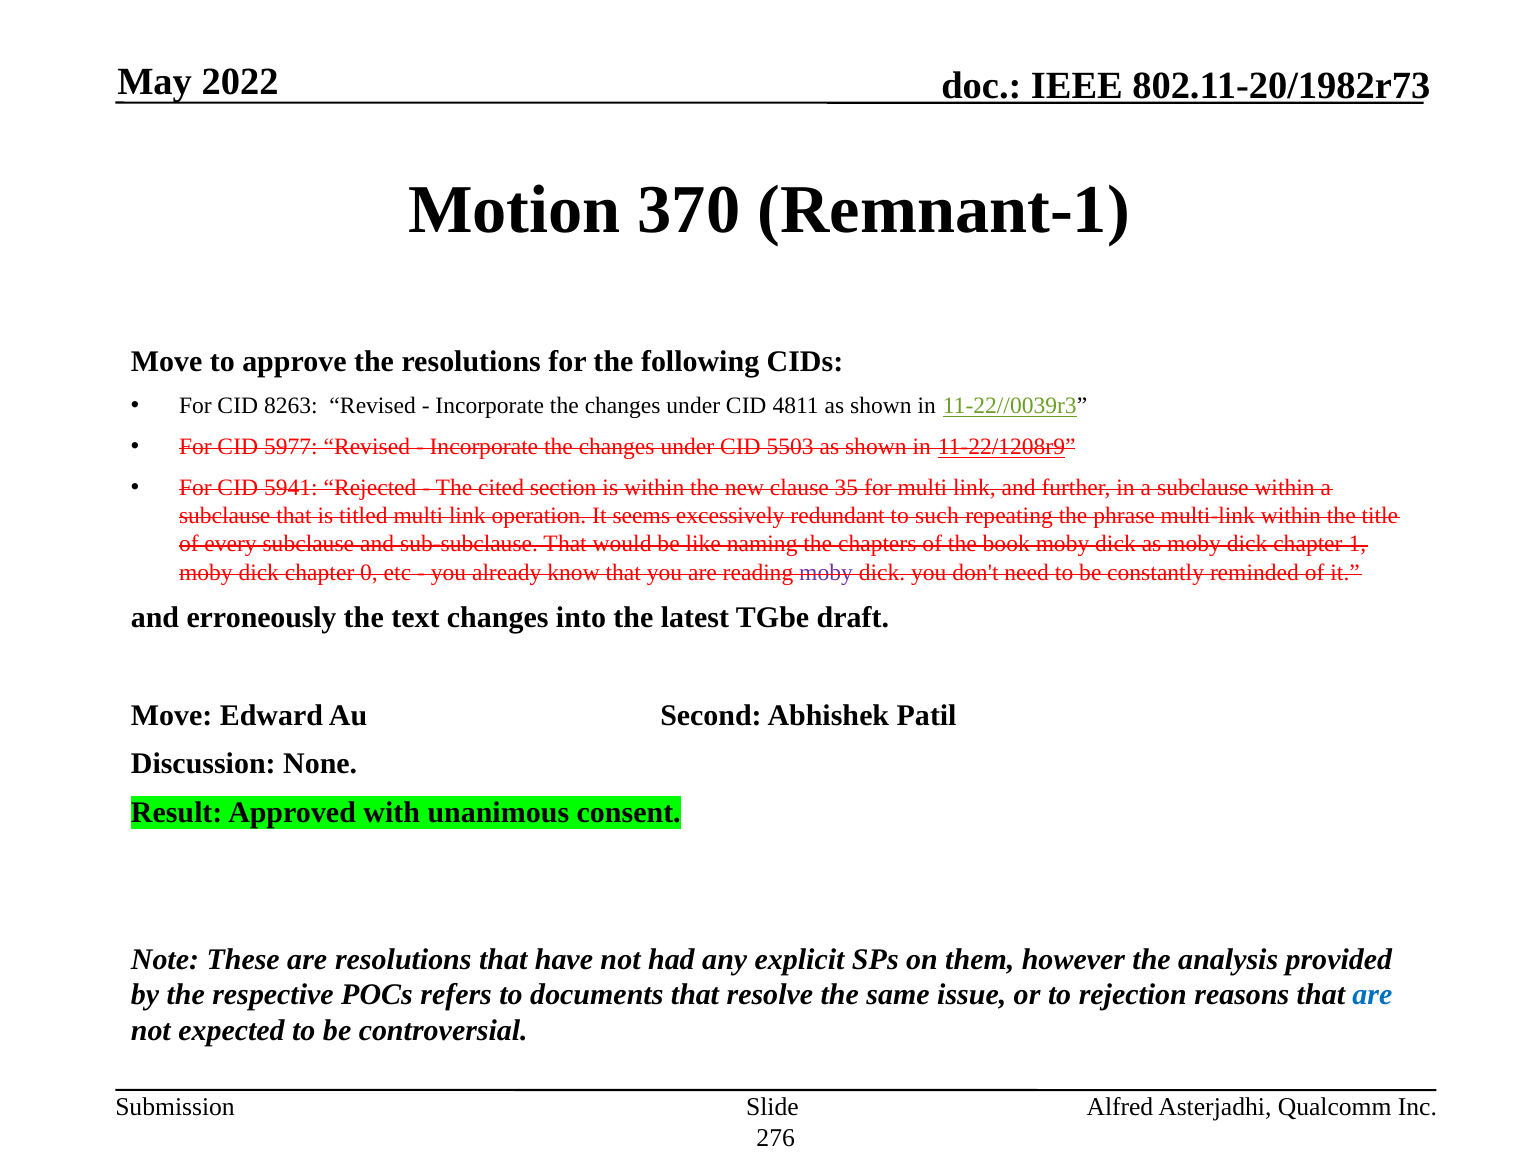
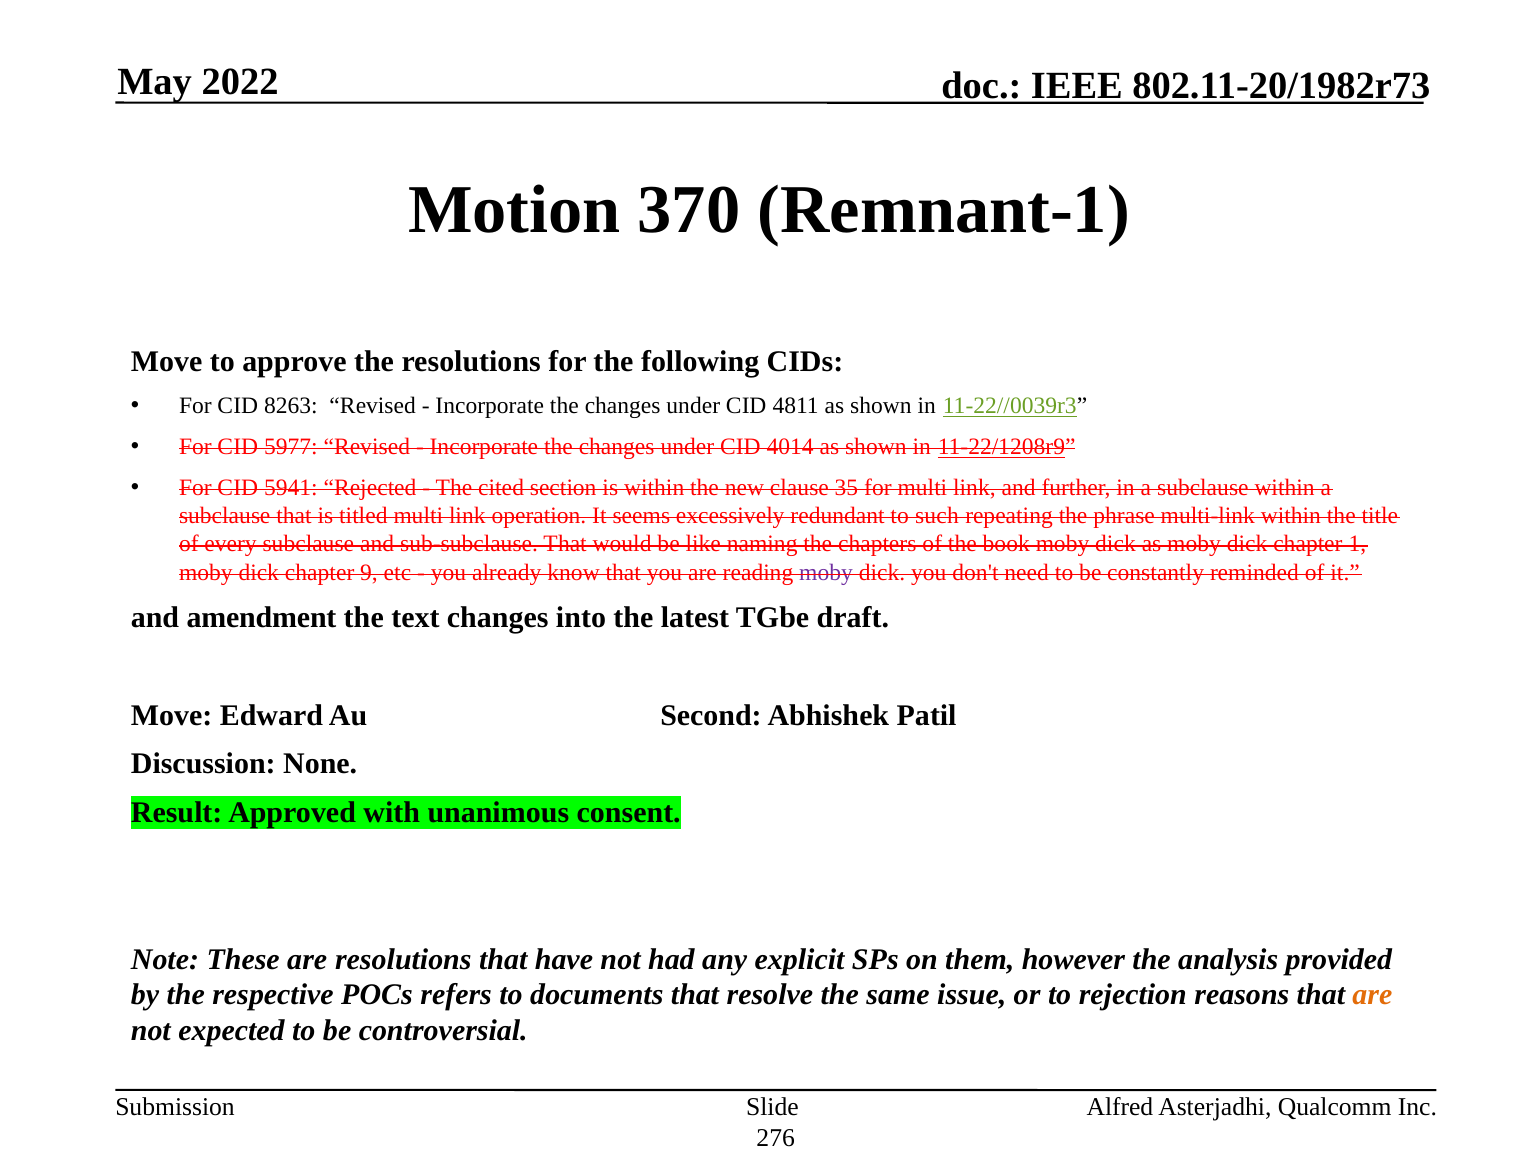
5503: 5503 -> 4014
0: 0 -> 9
erroneously: erroneously -> amendment
are at (1372, 995) colour: blue -> orange
